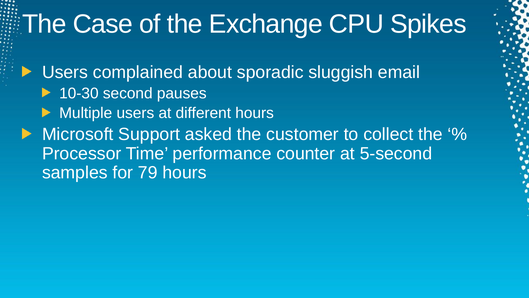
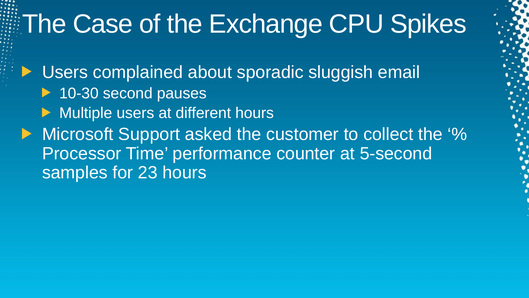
79: 79 -> 23
